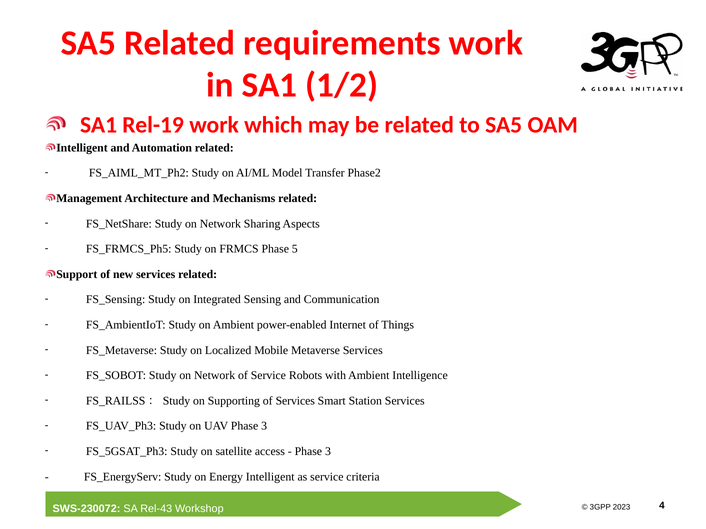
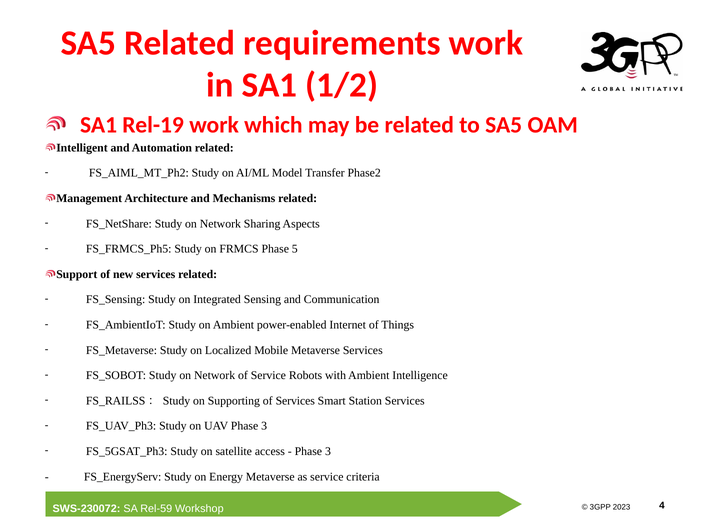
Energy Intelligent: Intelligent -> Metaverse
Rel-43: Rel-43 -> Rel-59
